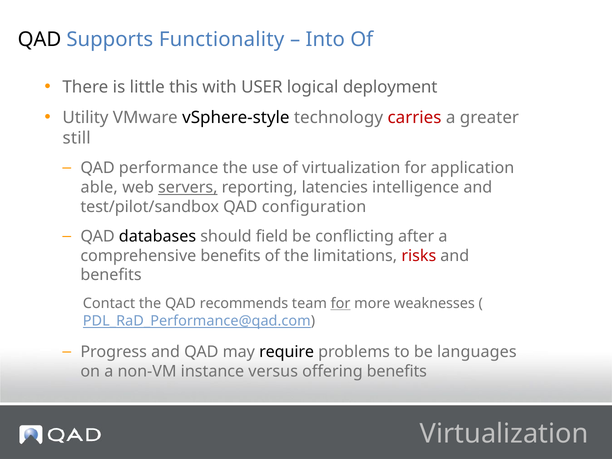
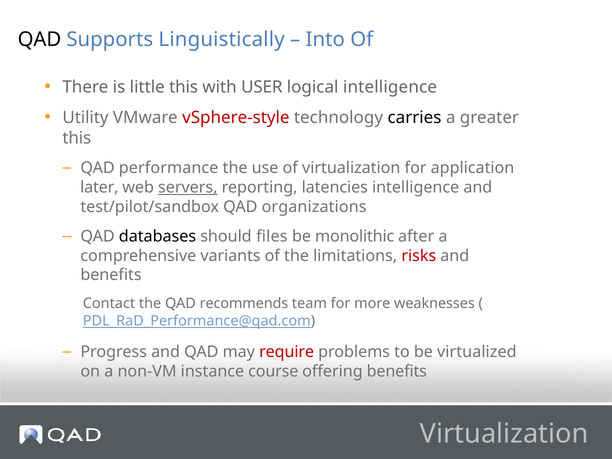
Functionality: Functionality -> Linguistically
logical deployment: deployment -> intelligence
vSphere-style colour: black -> red
carries colour: red -> black
still at (77, 138): still -> this
able: able -> later
configuration: configuration -> organizations
field: field -> files
conflicting: conflicting -> monolithic
comprehensive benefits: benefits -> variants
for at (341, 304) underline: present -> none
require colour: black -> red
languages: languages -> virtualized
versus: versus -> course
